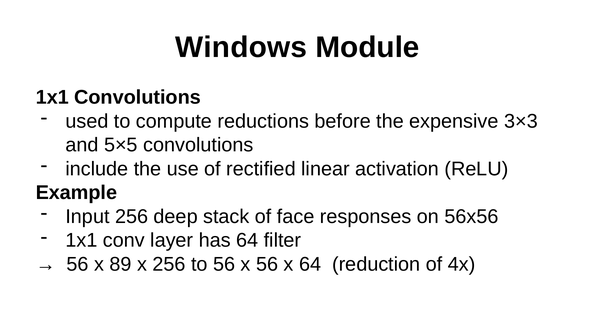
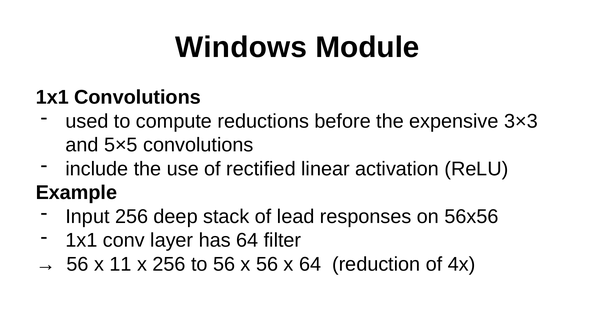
face: face -> lead
89: 89 -> 11
